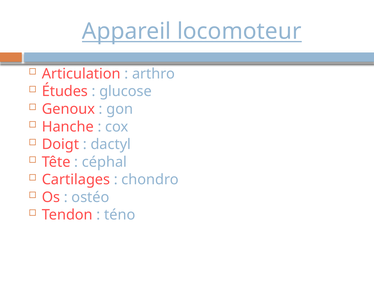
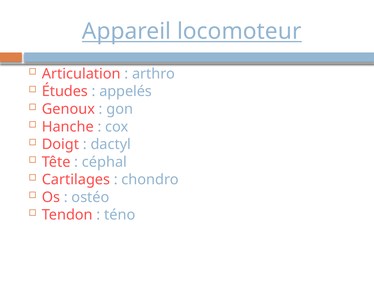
glucose: glucose -> appelés
